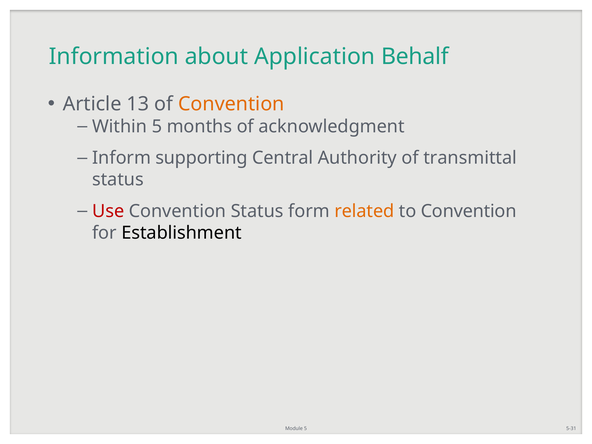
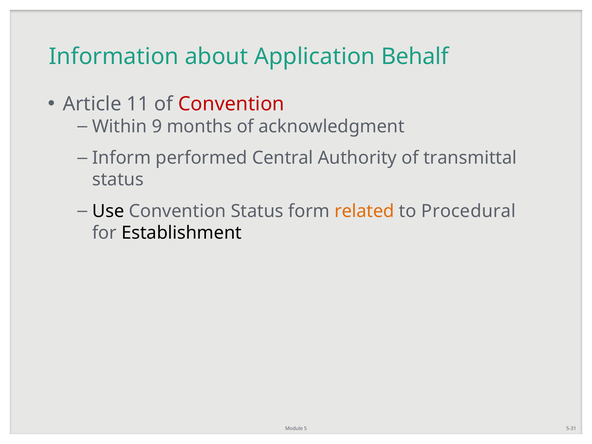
13: 13 -> 11
Convention at (231, 104) colour: orange -> red
Within 5: 5 -> 9
supporting: supporting -> performed
Use colour: red -> black
to Convention: Convention -> Procedural
